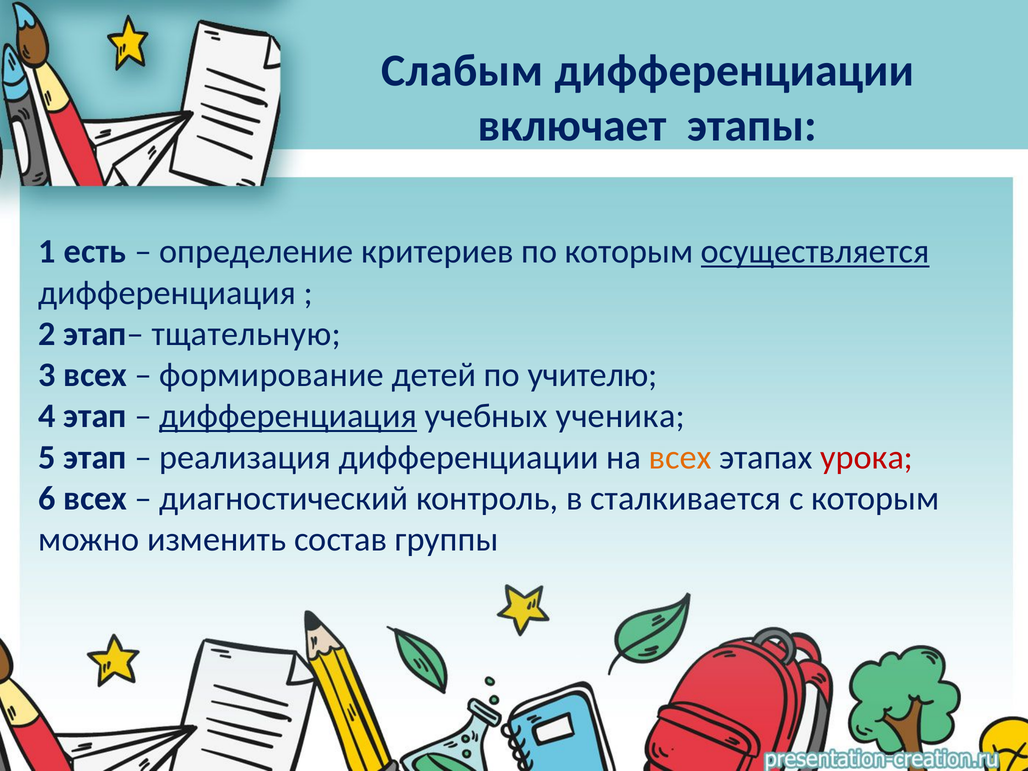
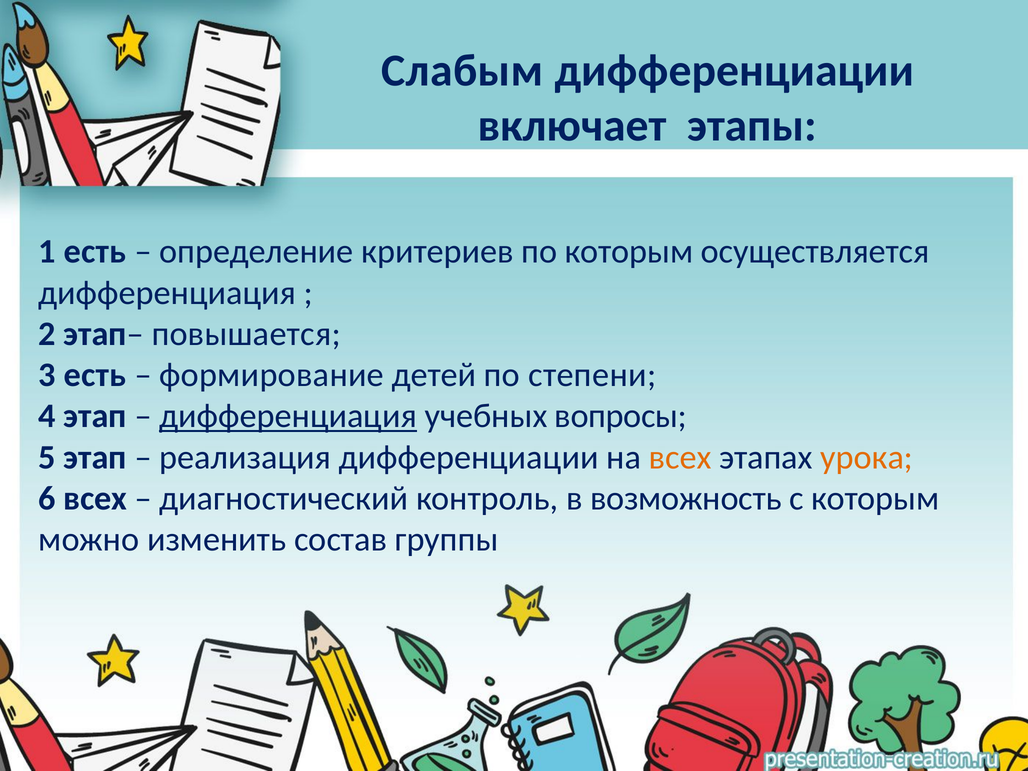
осуществляется underline: present -> none
тщательную: тщательную -> повышается
3 всех: всех -> есть
учителю: учителю -> степени
ученика: ученика -> вопросы
урока colour: red -> orange
сталкивается: сталкивается -> возможность
